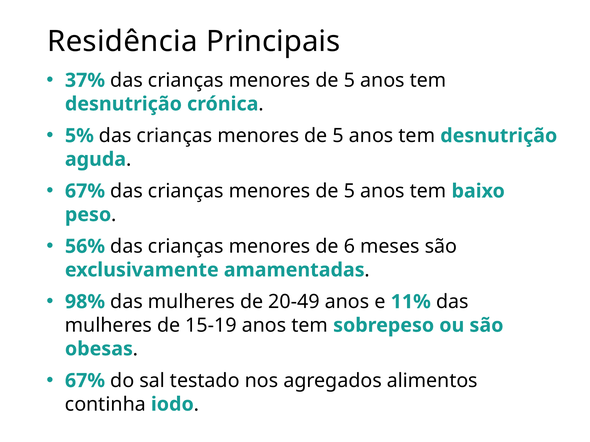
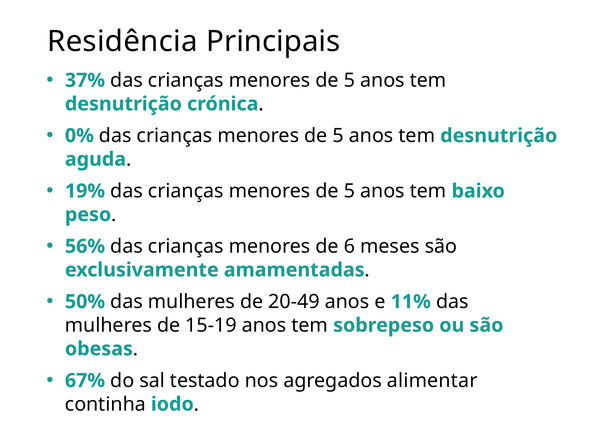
5%: 5% -> 0%
67% at (85, 191): 67% -> 19%
98%: 98% -> 50%
alimentos: alimentos -> alimentar
